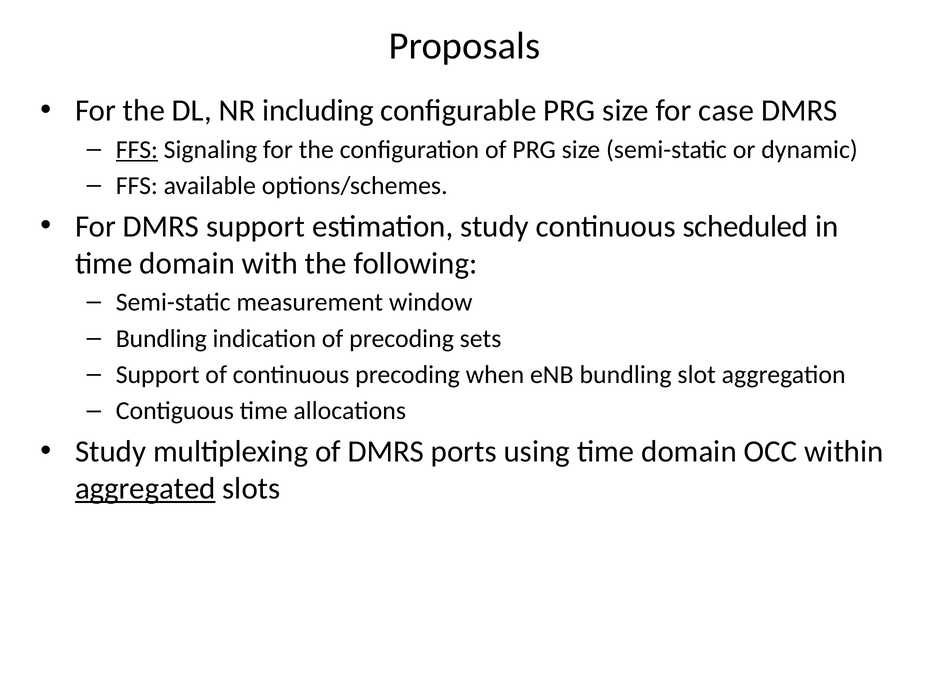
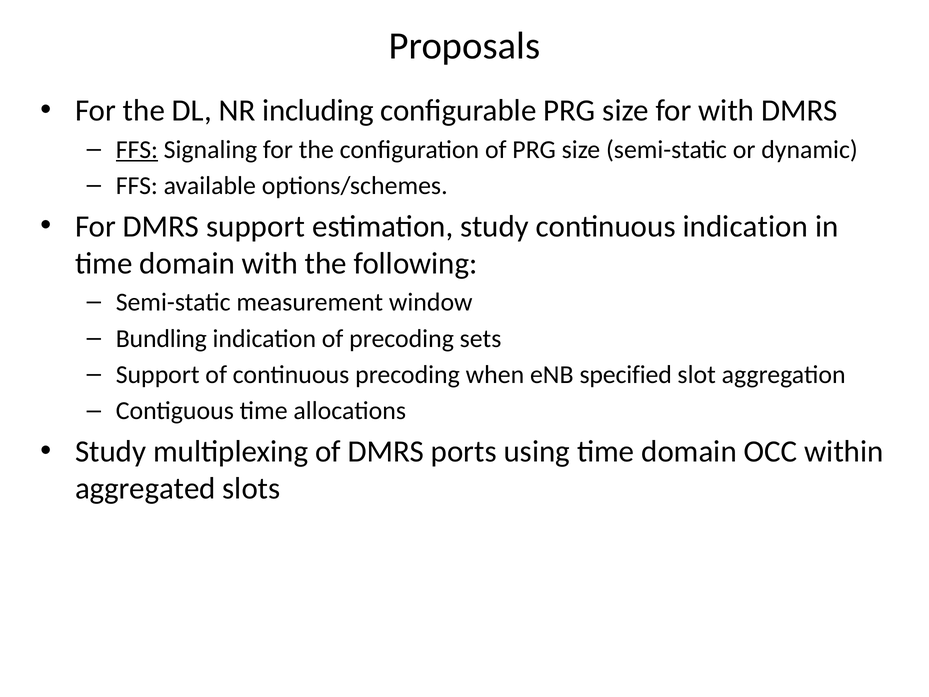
for case: case -> with
continuous scheduled: scheduled -> indication
eNB bundling: bundling -> specified
aggregated underline: present -> none
